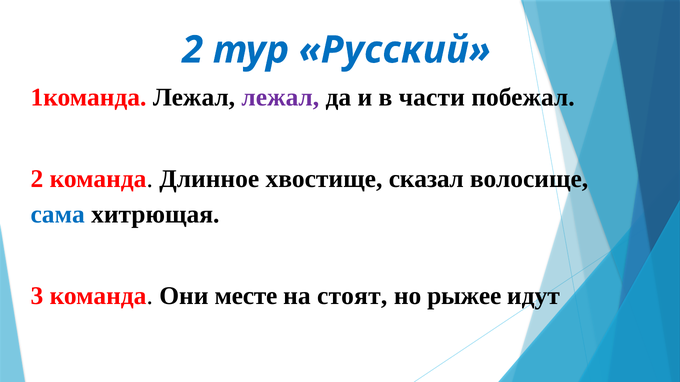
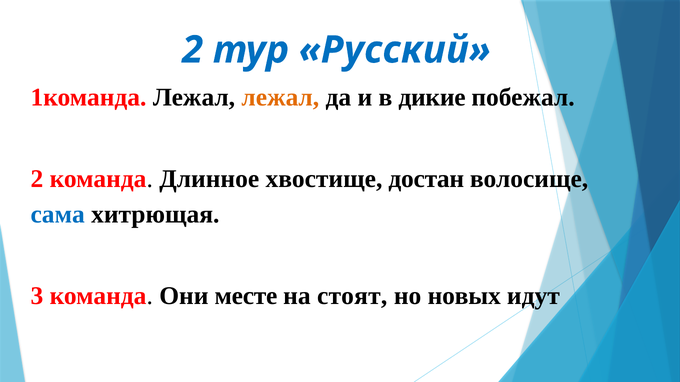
лежал at (280, 98) colour: purple -> orange
части: части -> дикие
сказал: сказал -> достан
рыжее: рыжее -> новых
